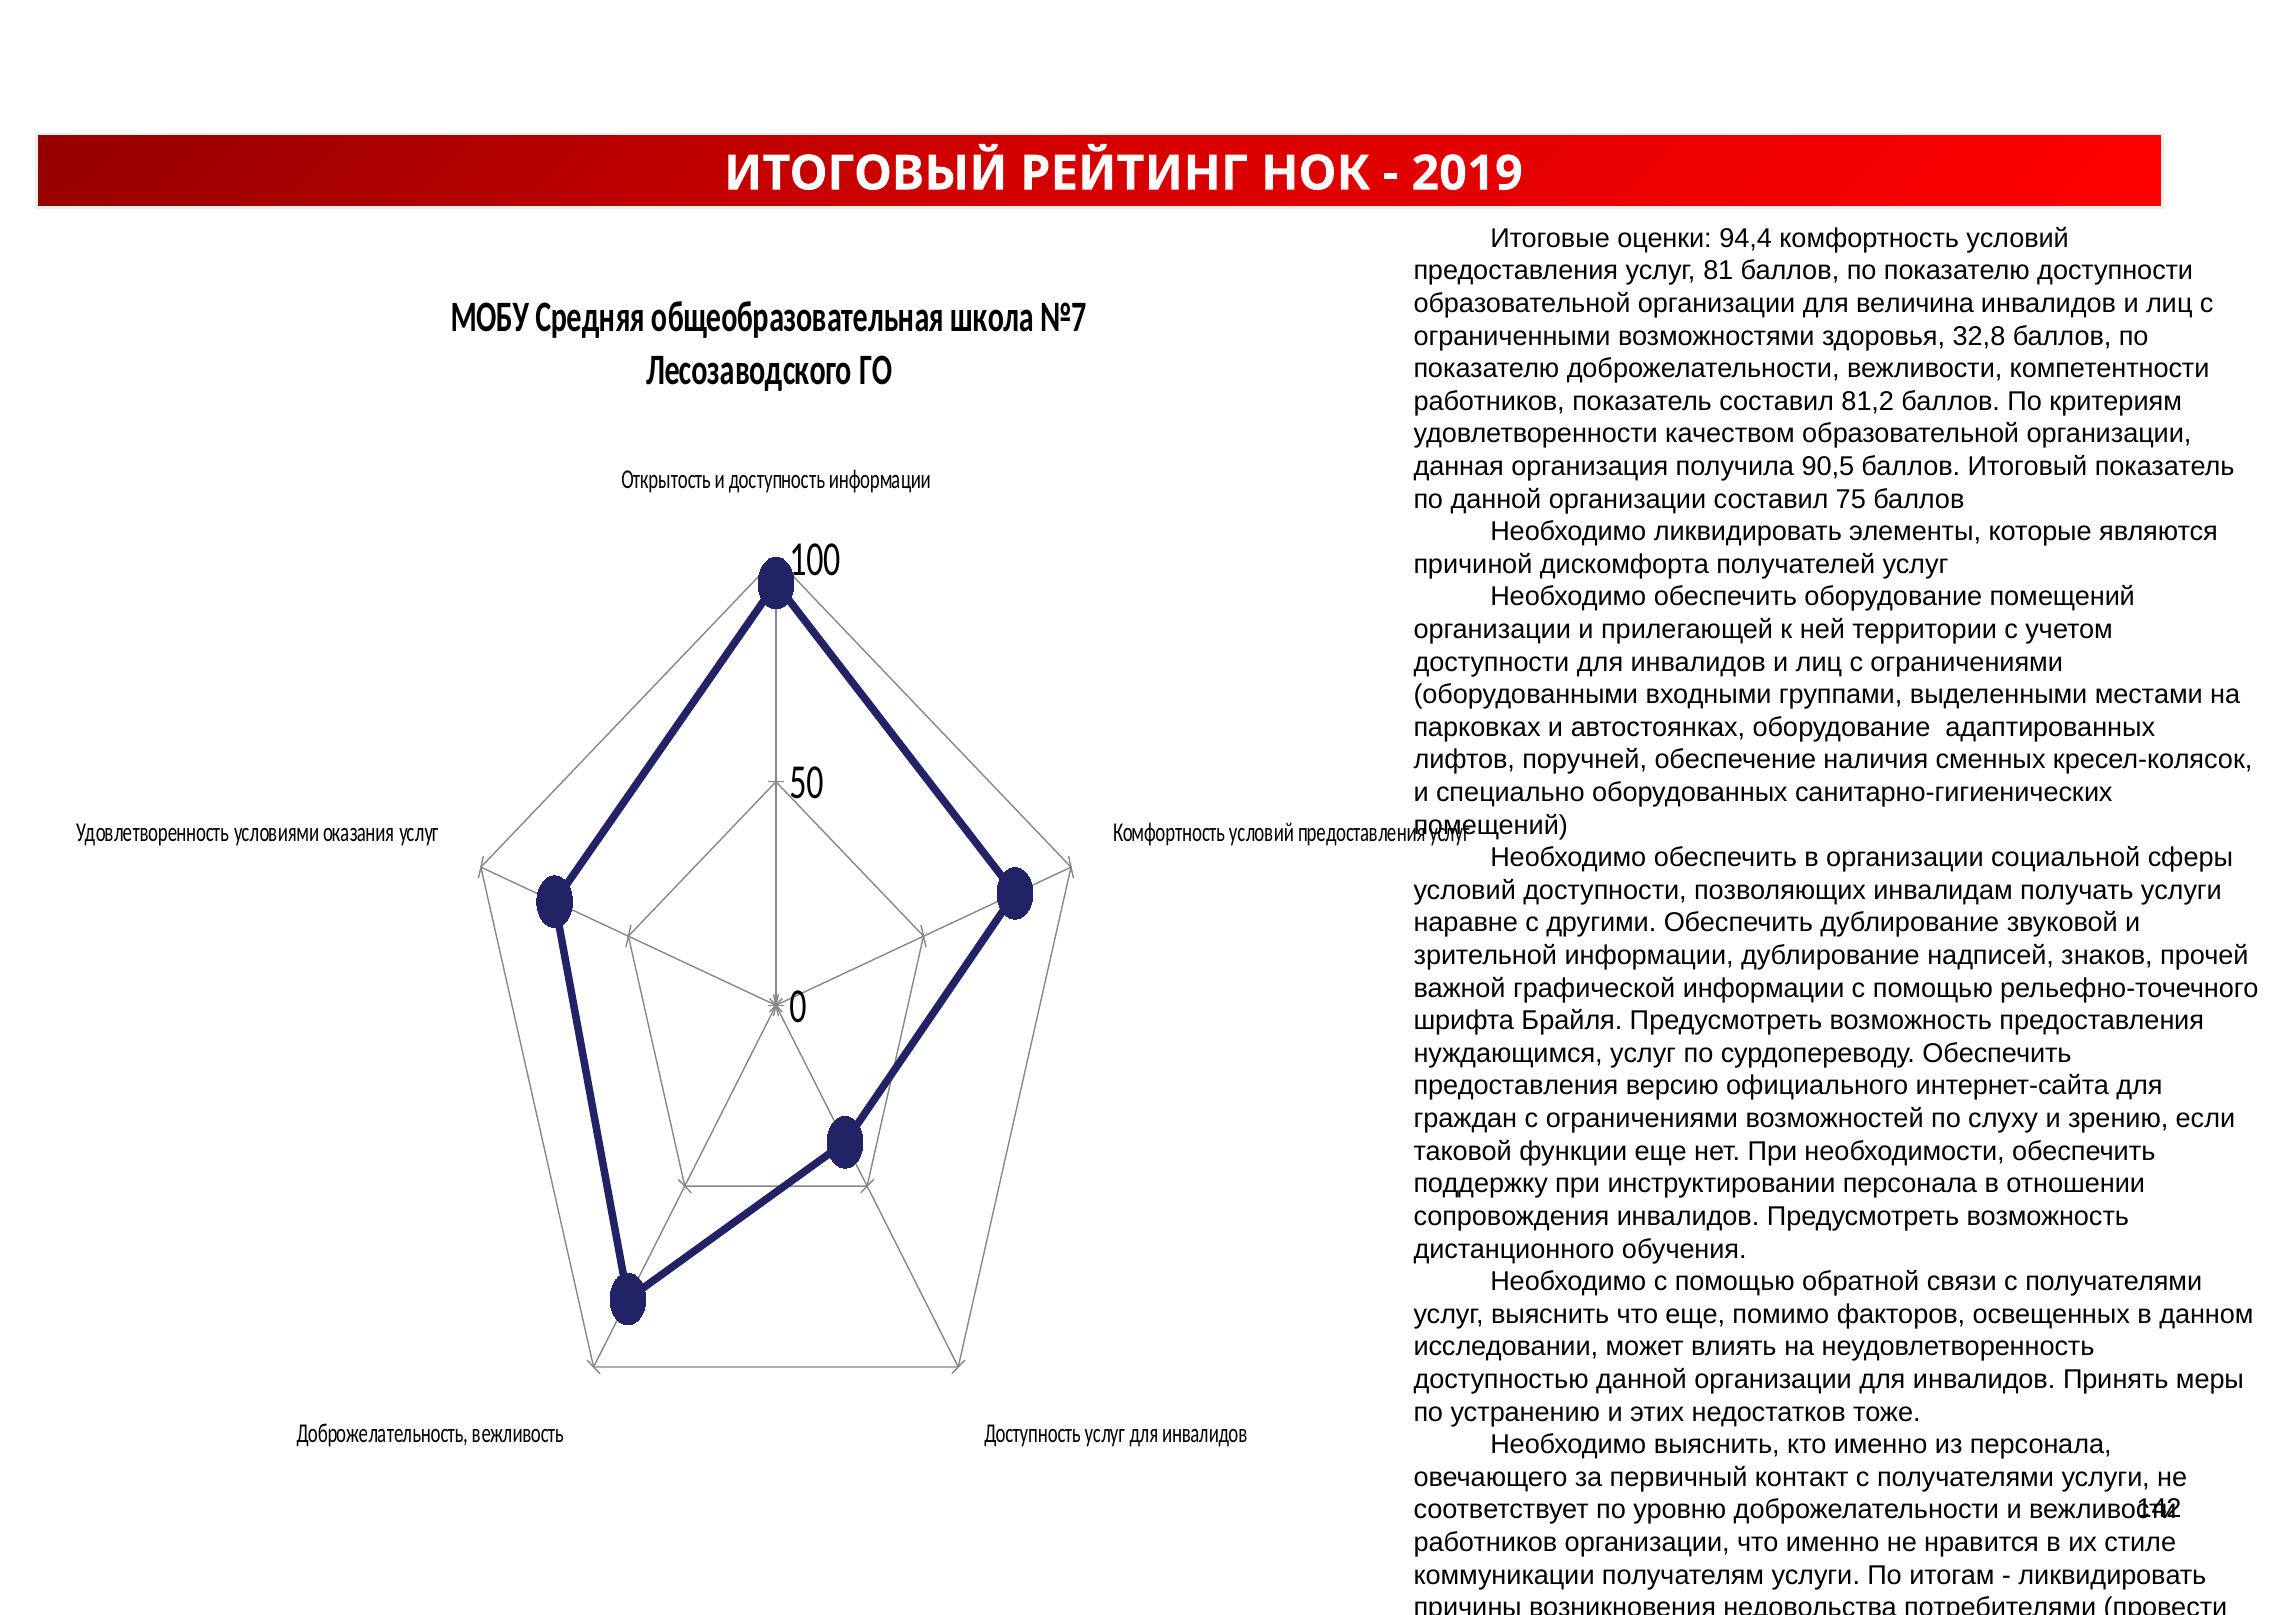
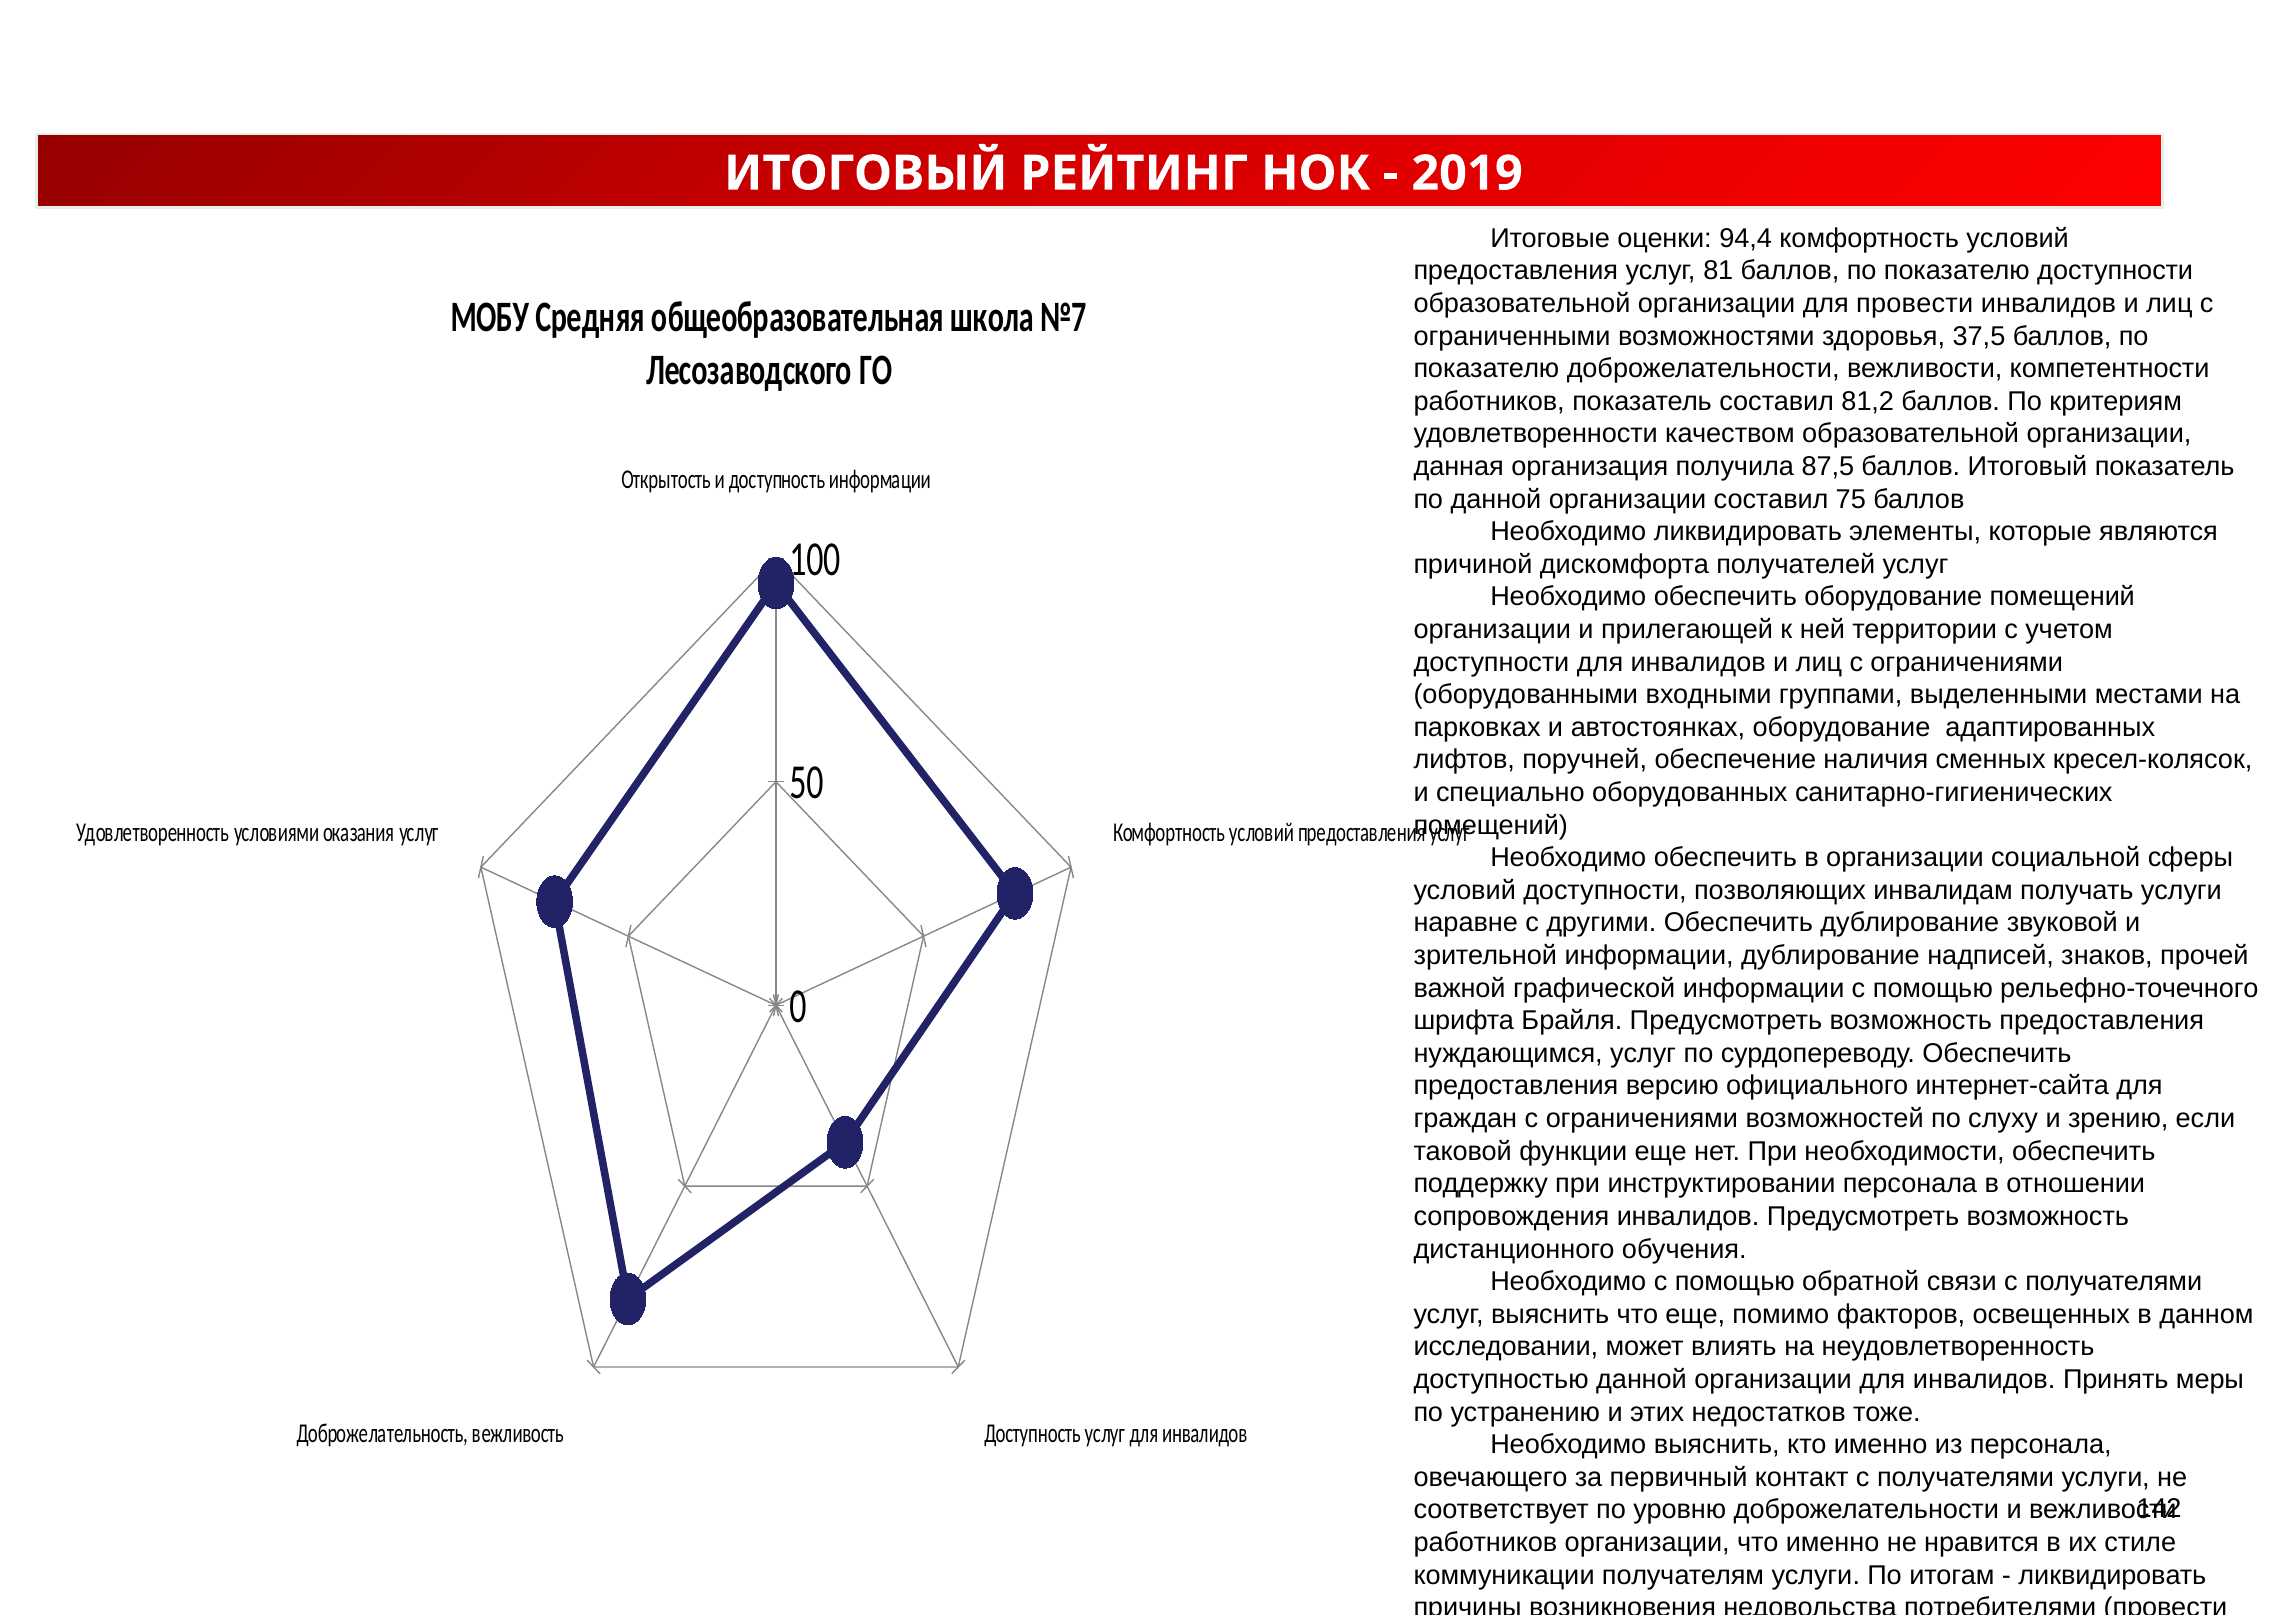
для величина: величина -> провести
32,8: 32,8 -> 37,5
90,5: 90,5 -> 87,5
